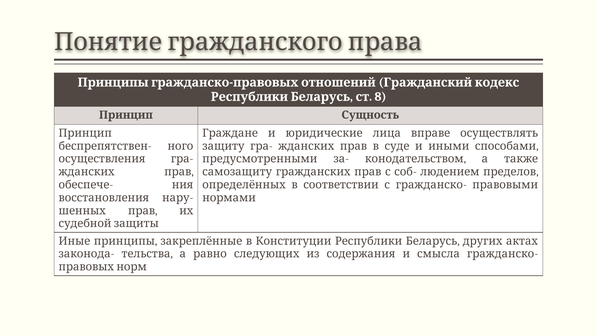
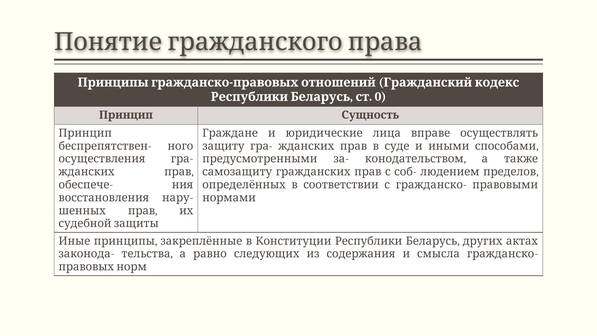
8: 8 -> 0
